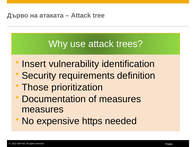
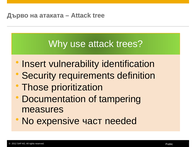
of measures: measures -> tampering
https: https -> част
